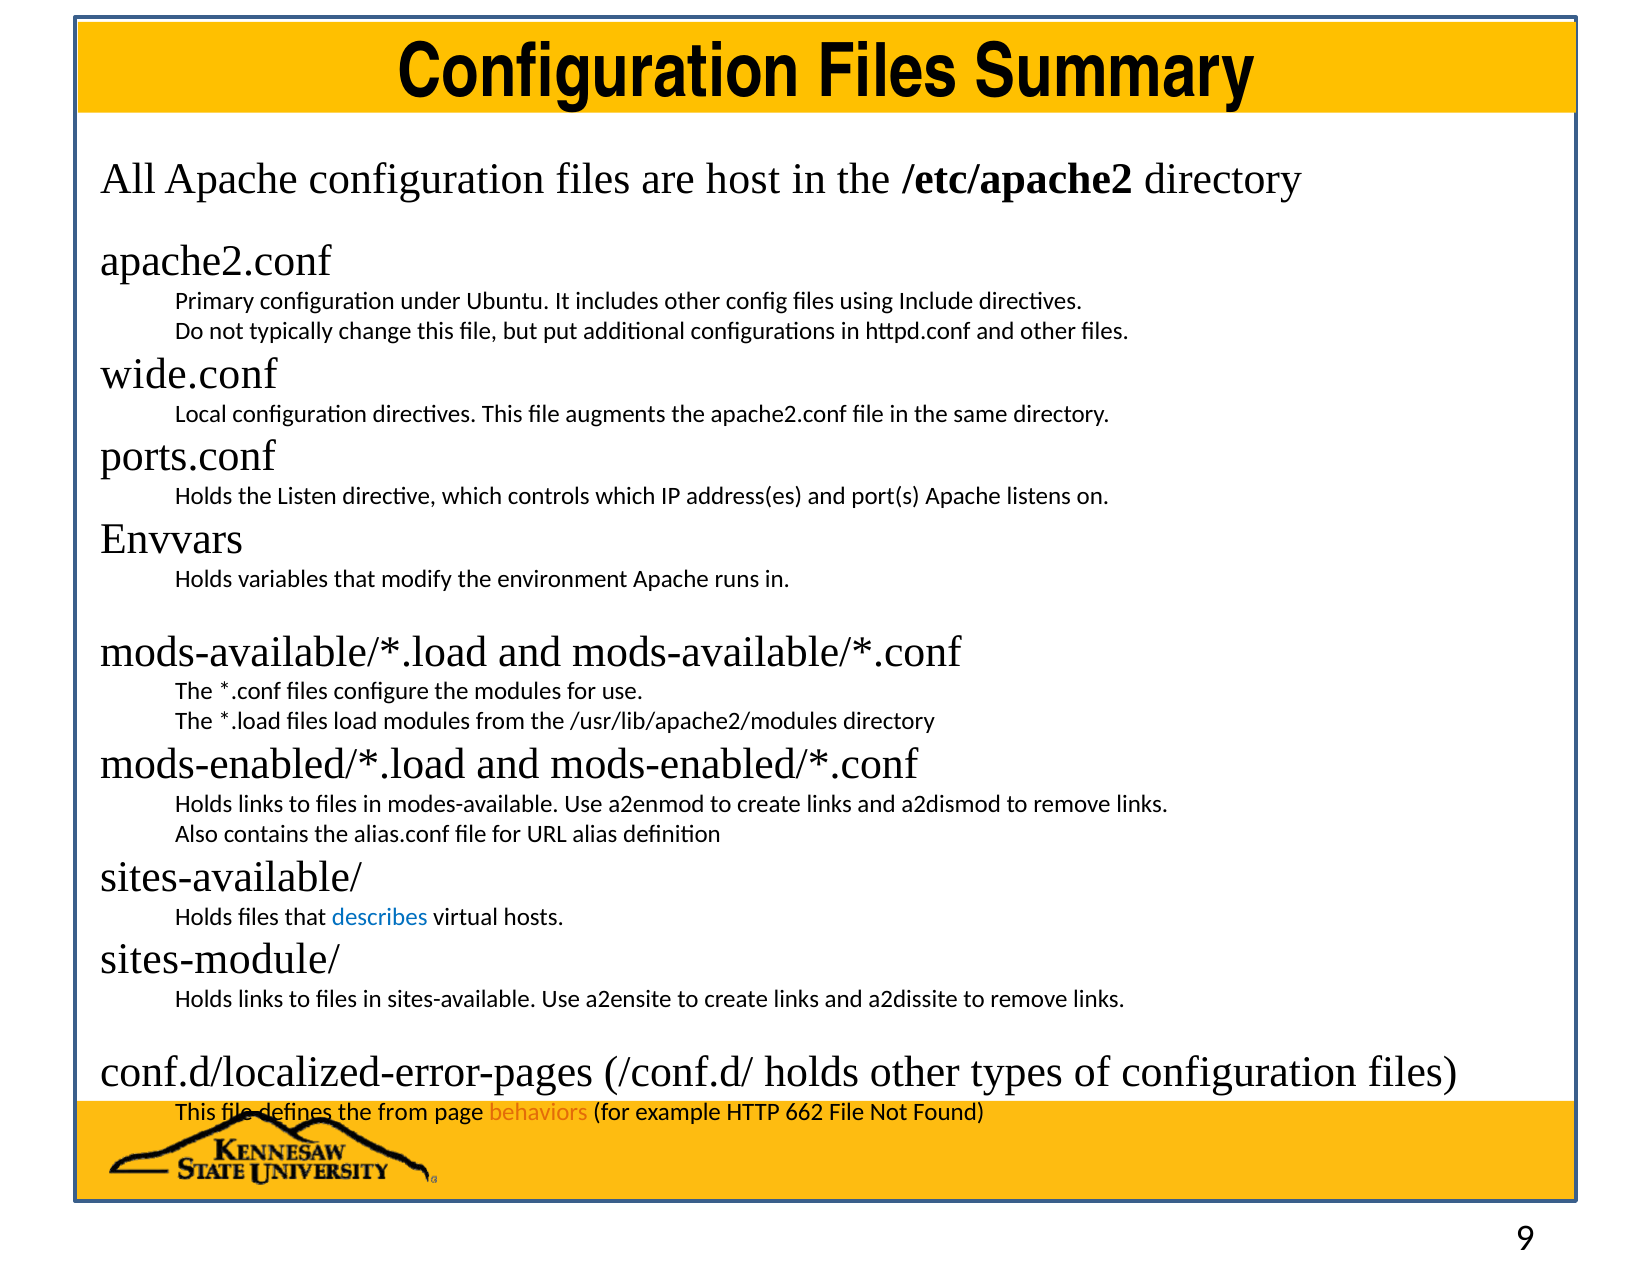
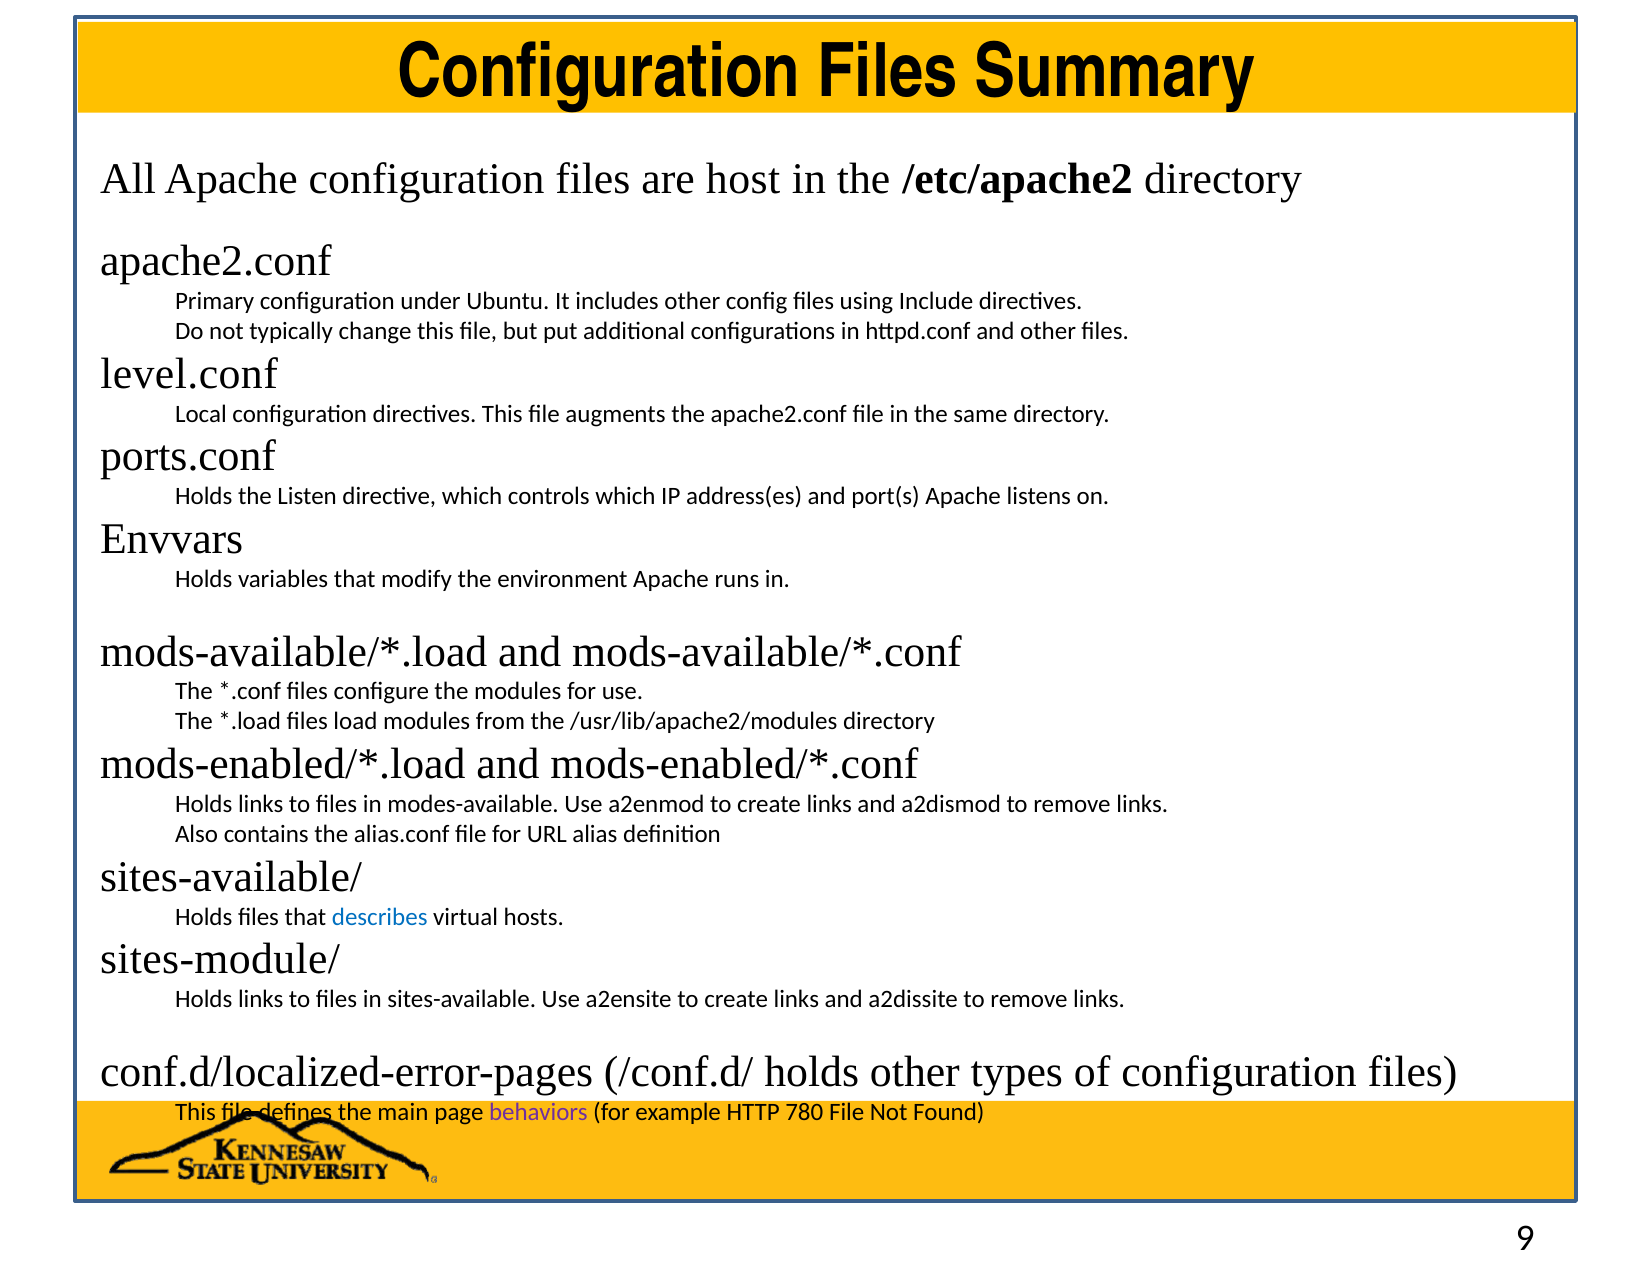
wide.conf: wide.conf -> level.conf
the from: from -> main
behaviors colour: orange -> purple
662: 662 -> 780
